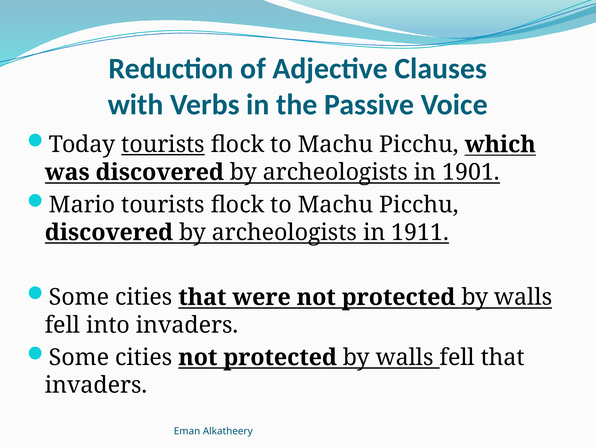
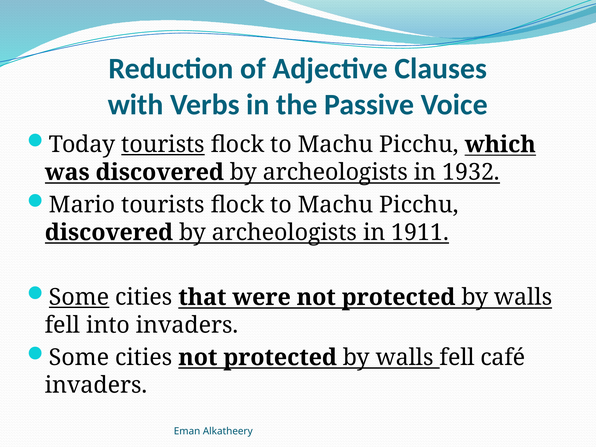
1901: 1901 -> 1932
Some at (79, 297) underline: none -> present
fell that: that -> café
